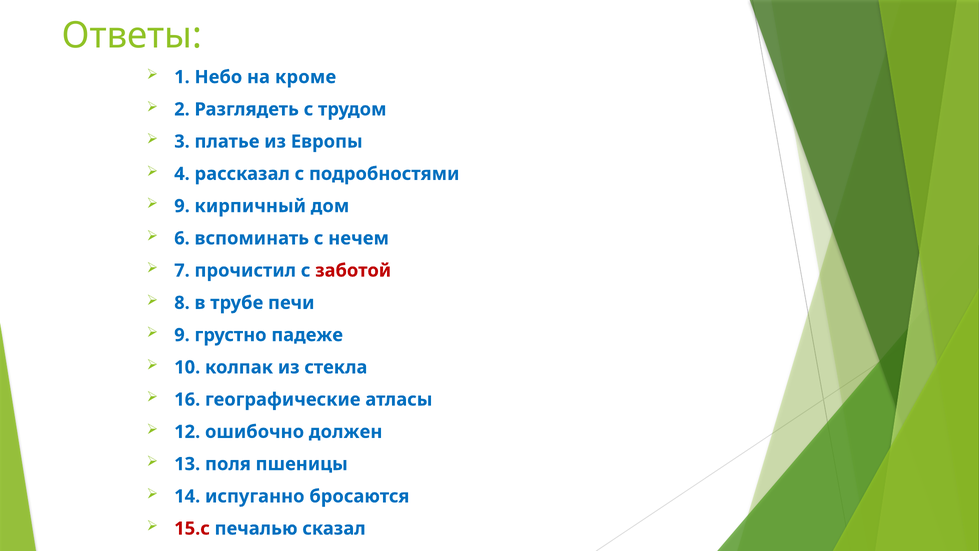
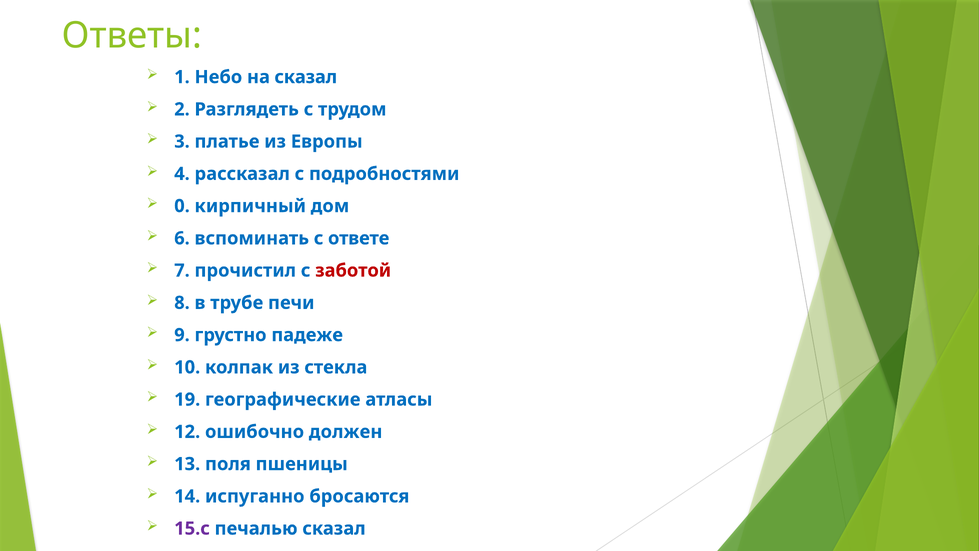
на кроме: кроме -> сказал
9 at (182, 206): 9 -> 0
нечем: нечем -> ответе
16: 16 -> 19
15.с colour: red -> purple
